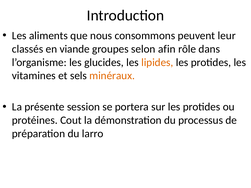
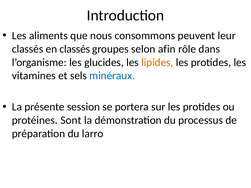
en viande: viande -> classés
minéraux colour: orange -> blue
Cout: Cout -> Sont
